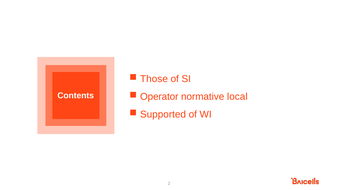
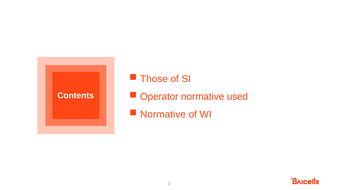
local: local -> used
Supported at (163, 114): Supported -> Normative
